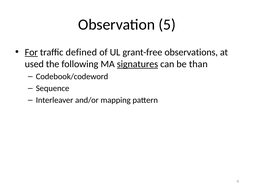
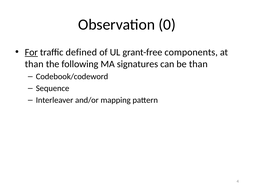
5: 5 -> 0
observations: observations -> components
used at (34, 64): used -> than
signatures underline: present -> none
